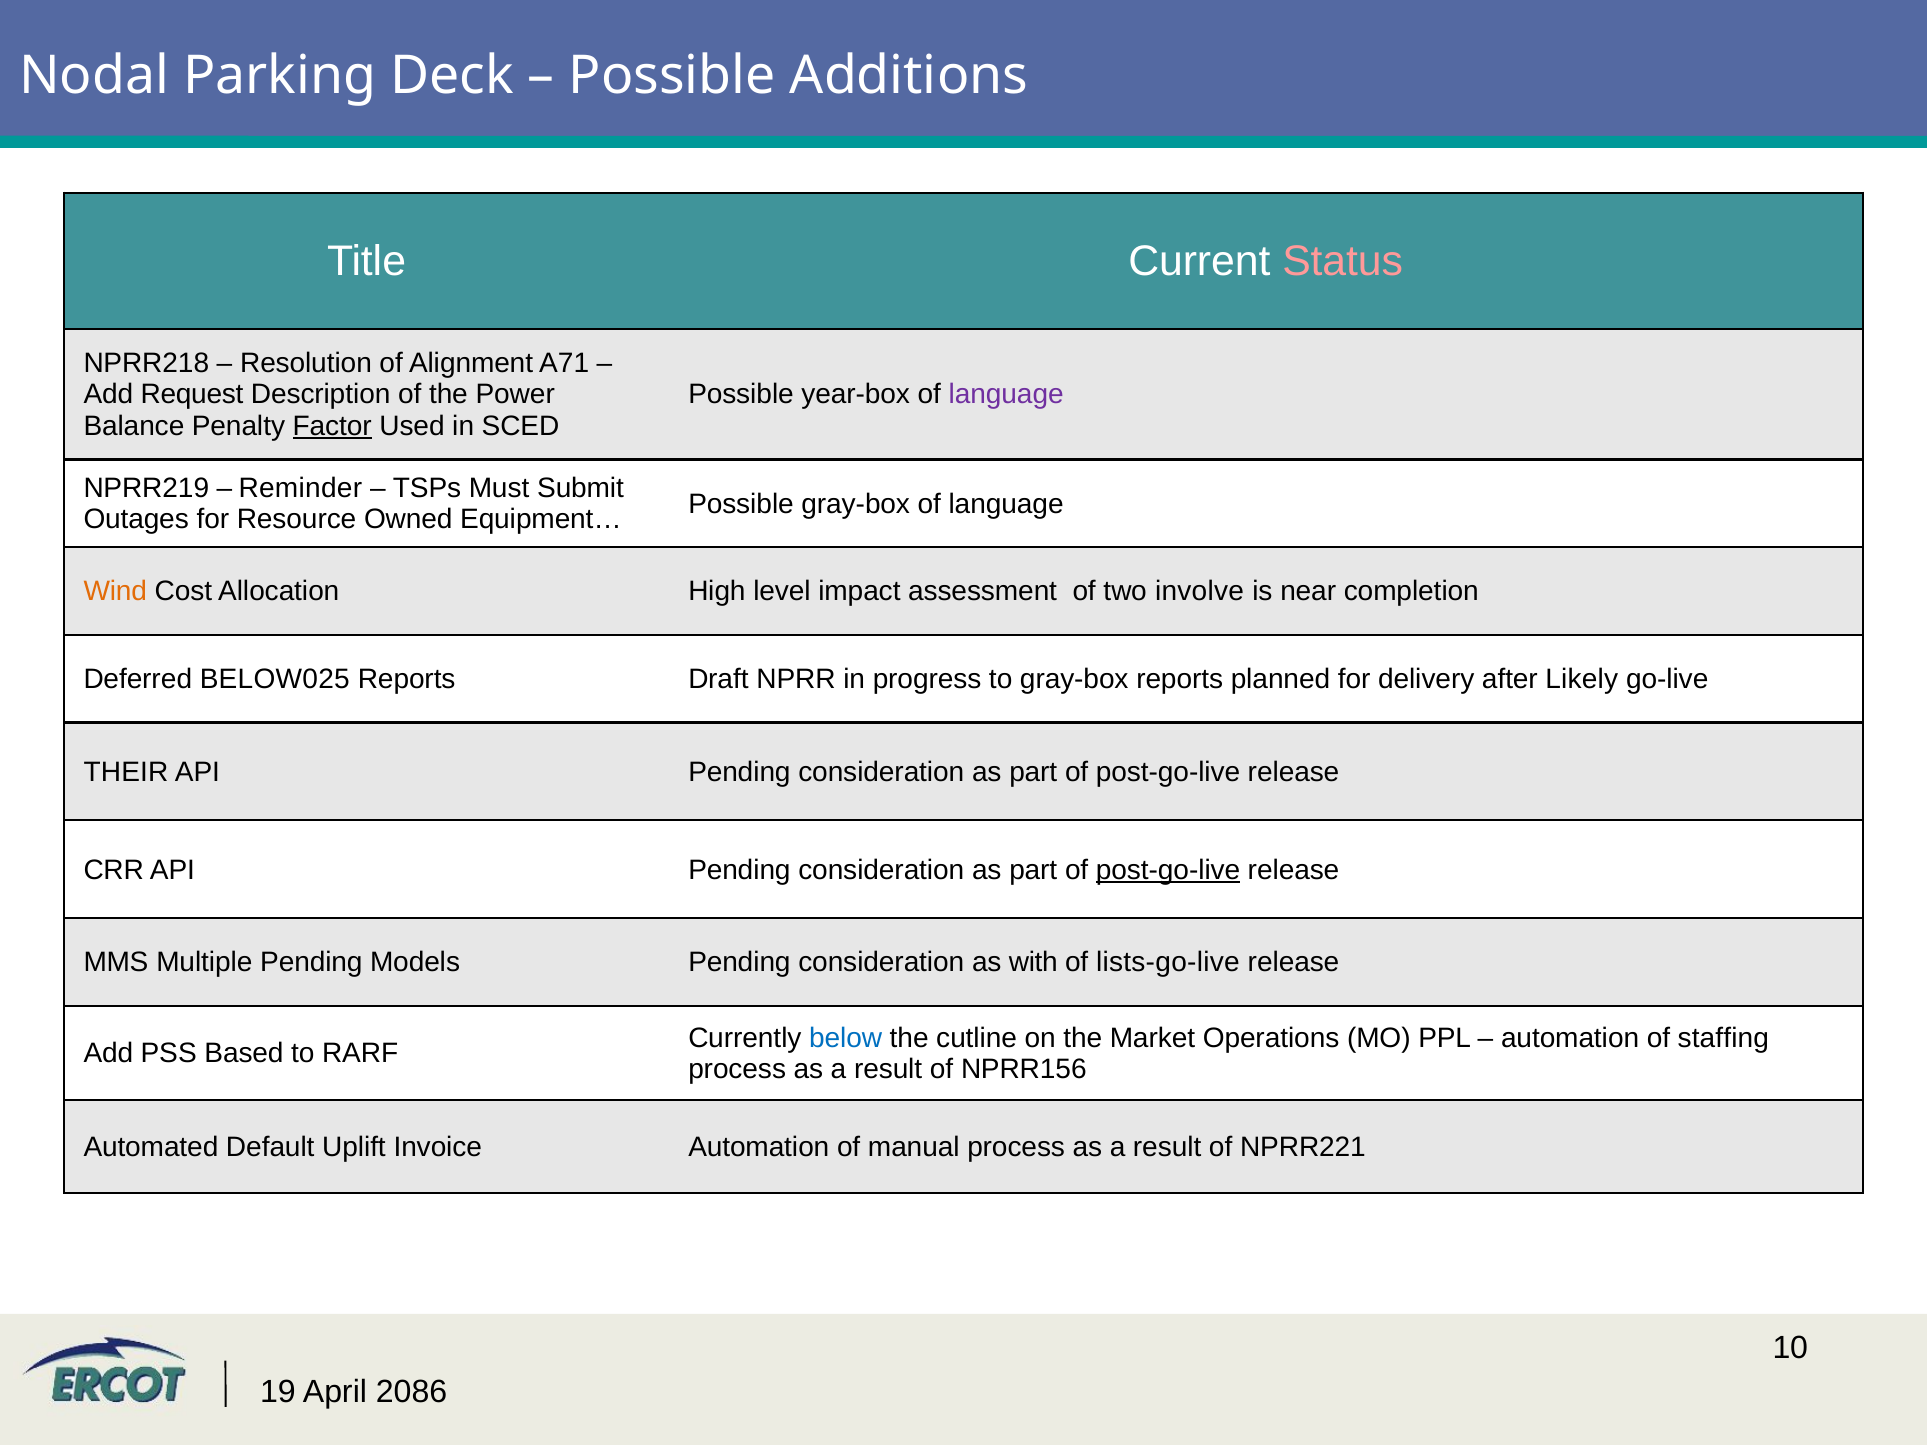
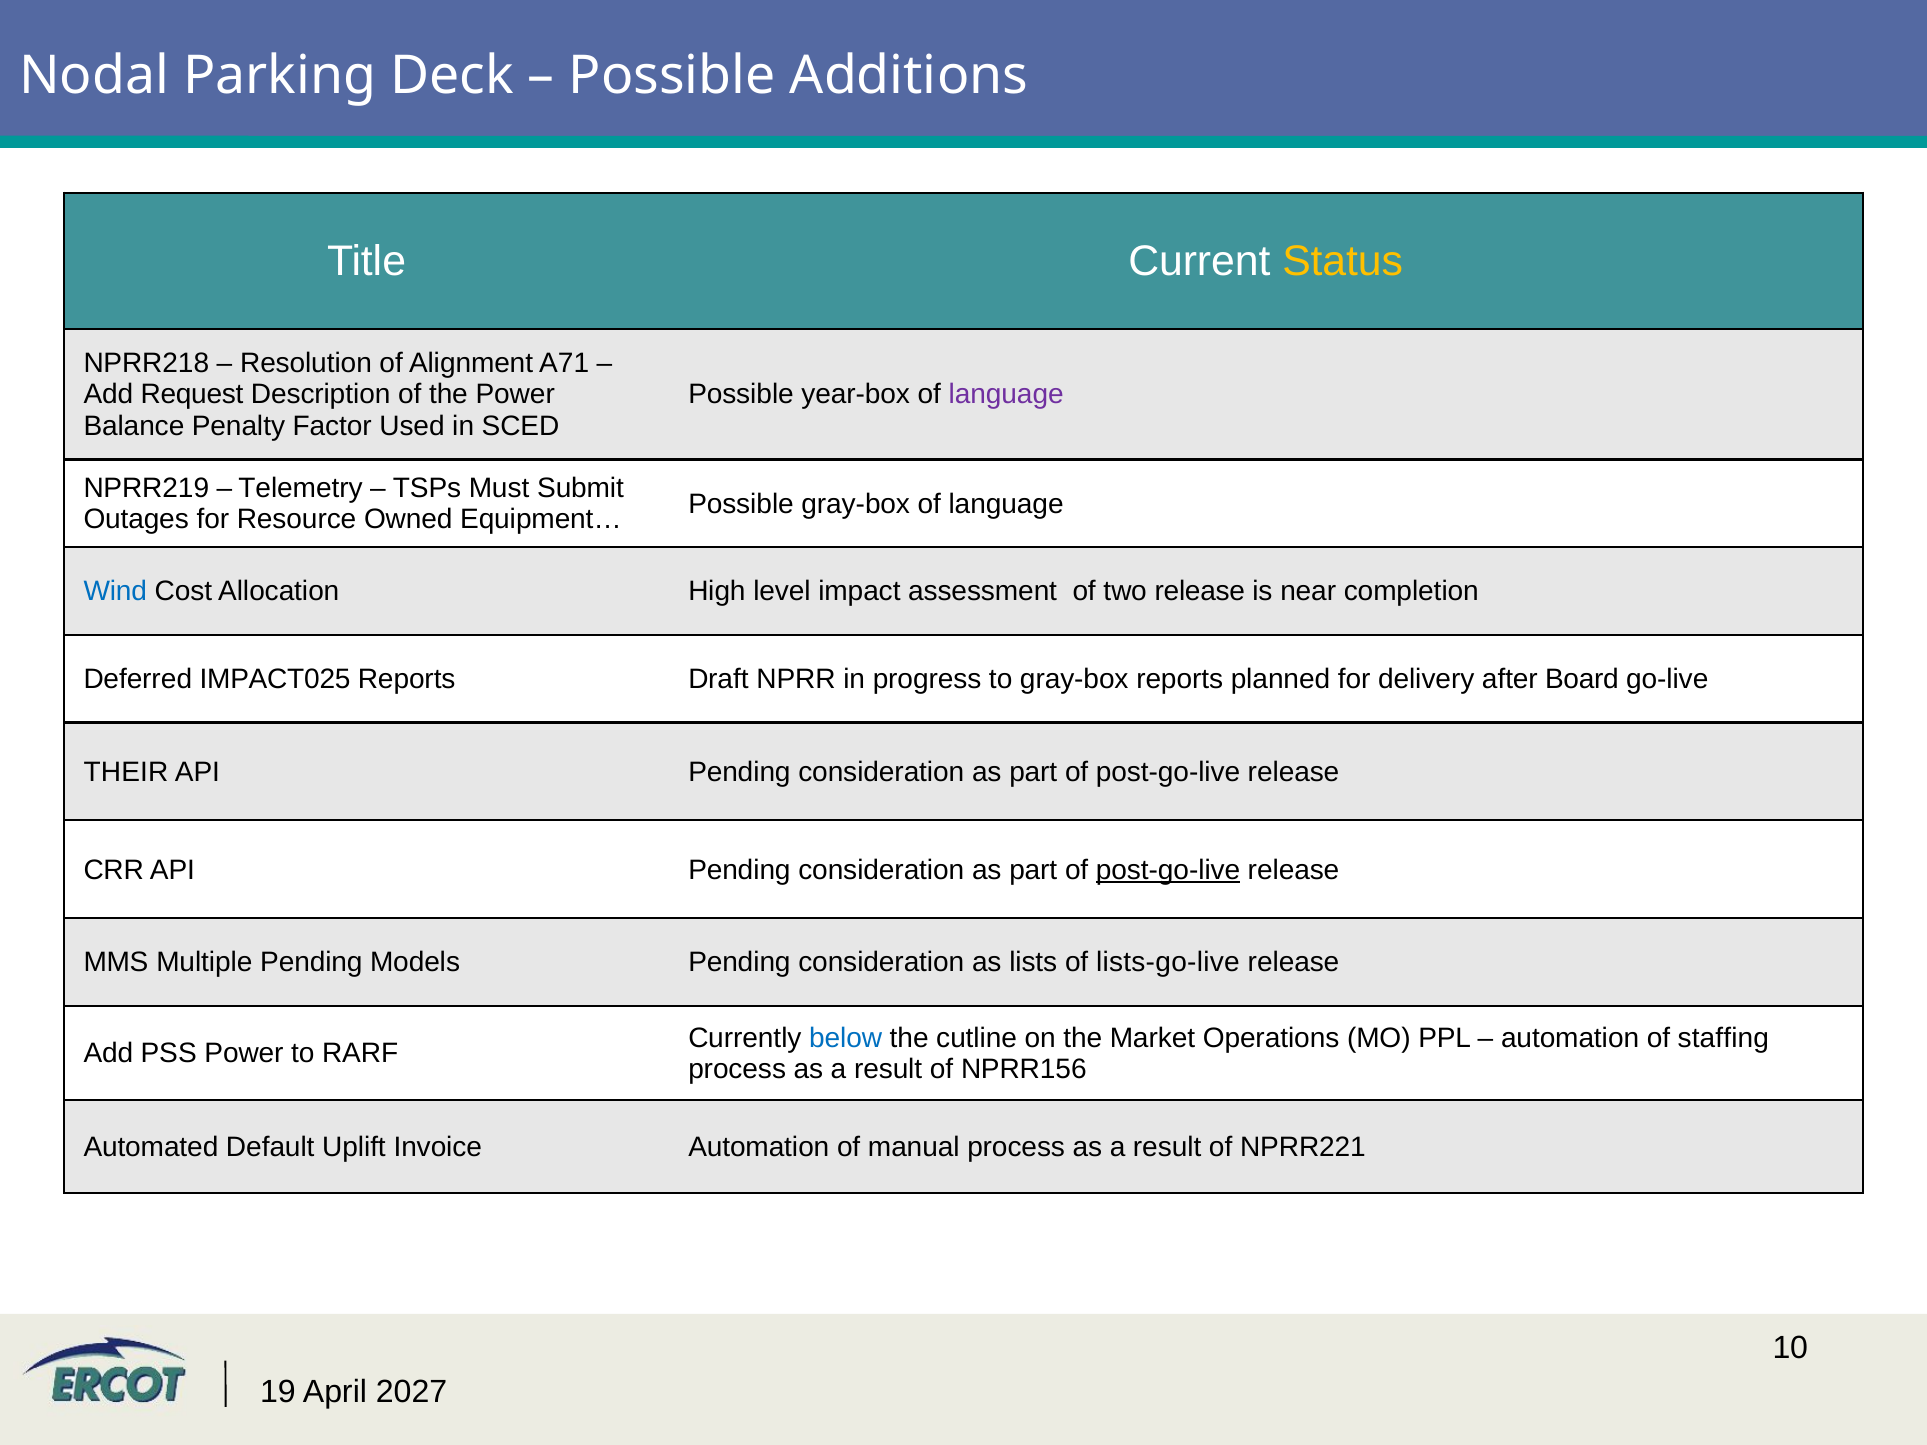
Status colour: pink -> yellow
Factor underline: present -> none
Reminder: Reminder -> Telemetry
Wind colour: orange -> blue
two involve: involve -> release
BELOW025: BELOW025 -> IMPACT025
Likely: Likely -> Board
with: with -> lists
PSS Based: Based -> Power
2086: 2086 -> 2027
